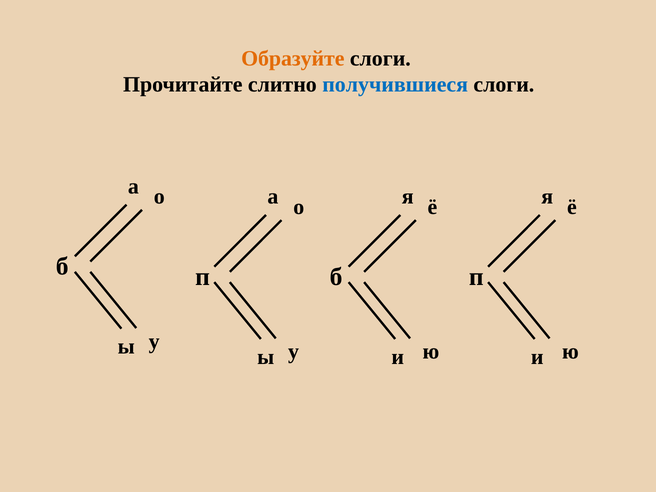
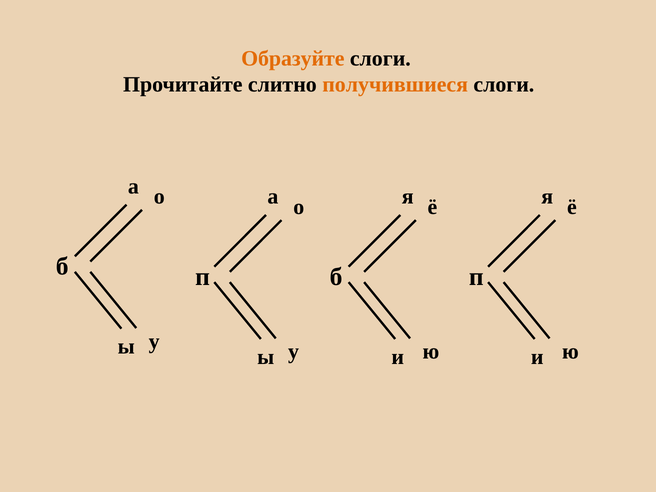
получившиеся colour: blue -> orange
